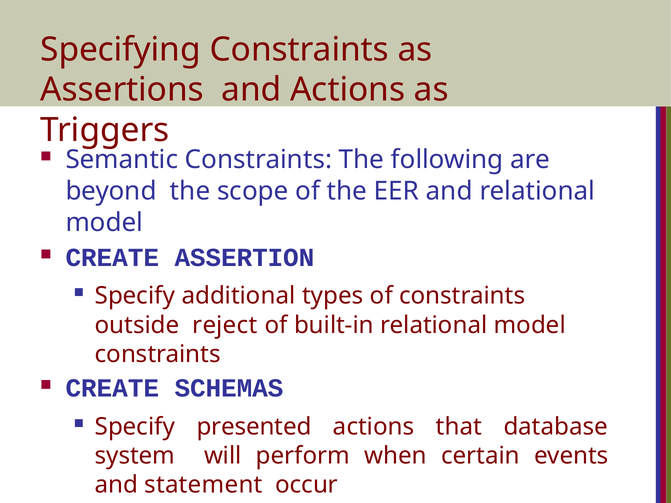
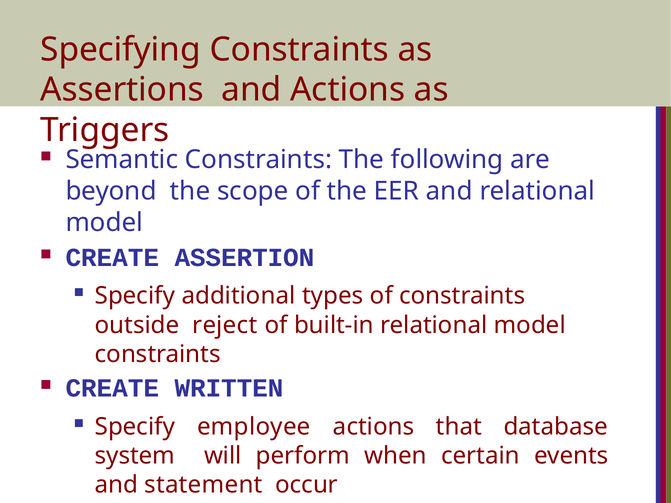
SCHEMAS: SCHEMAS -> WRITTEN
presented: presented -> employee
